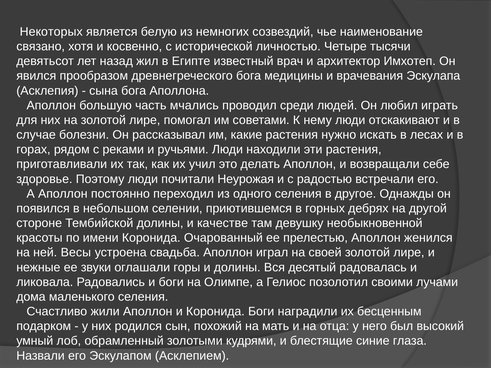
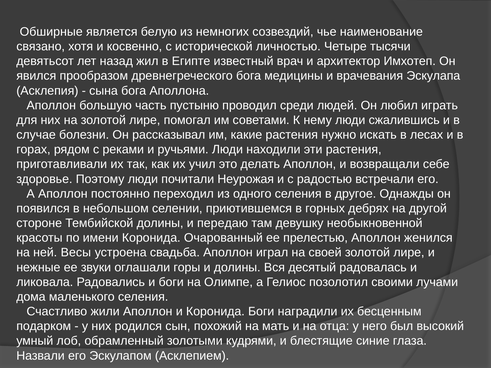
Некоторых: Некоторых -> Обширные
мчались: мчались -> пустыню
отскакивают: отскакивают -> сжалившись
качестве: качестве -> передаю
